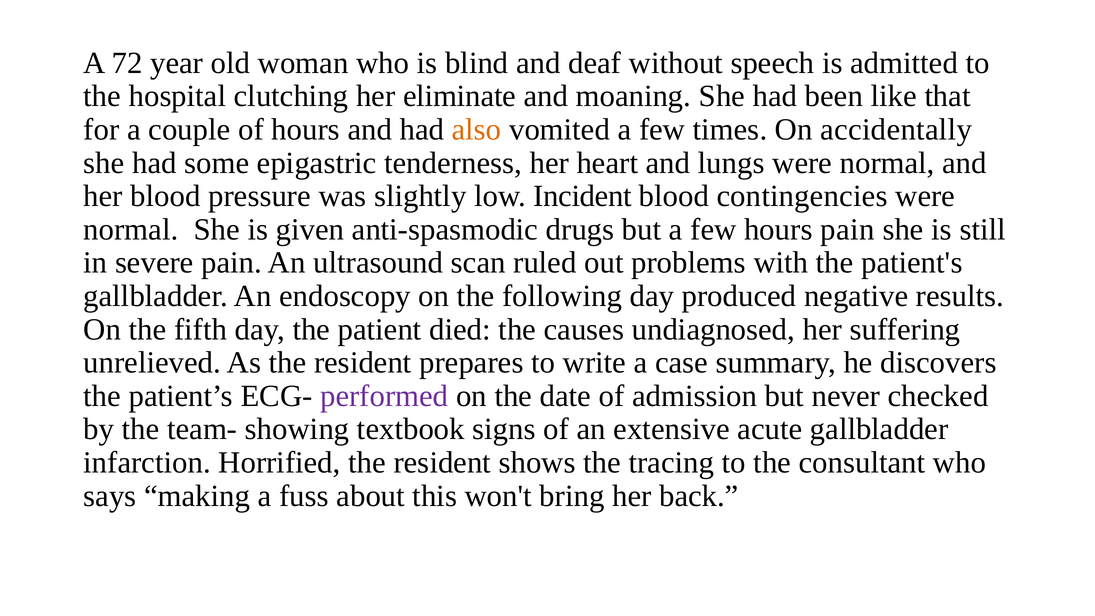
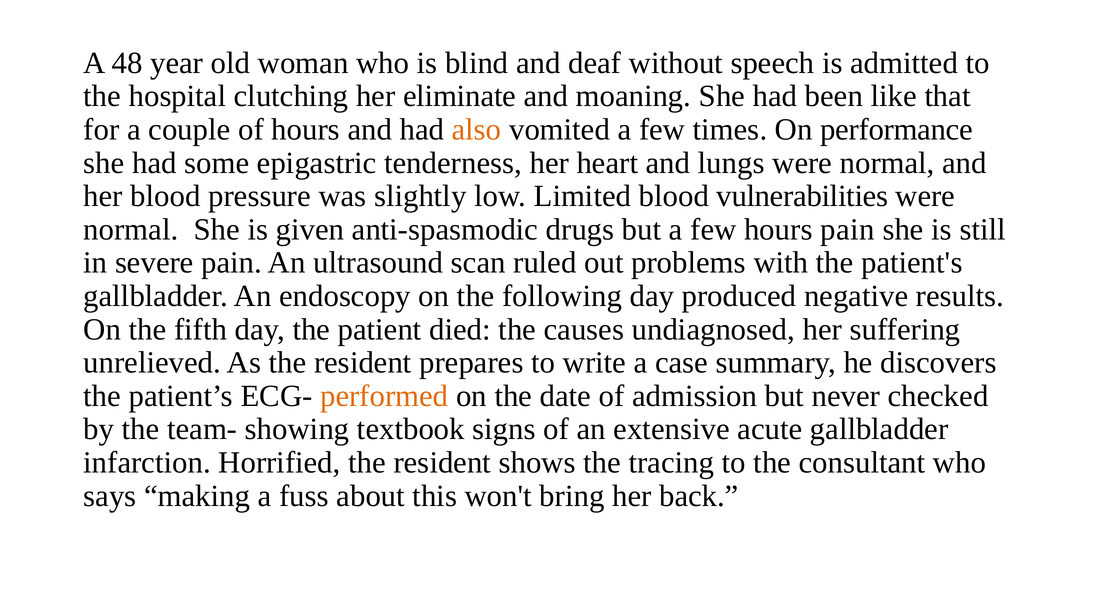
72: 72 -> 48
accidentally: accidentally -> performance
Incident: Incident -> Limited
contingencies: contingencies -> vulnerabilities
performed colour: purple -> orange
